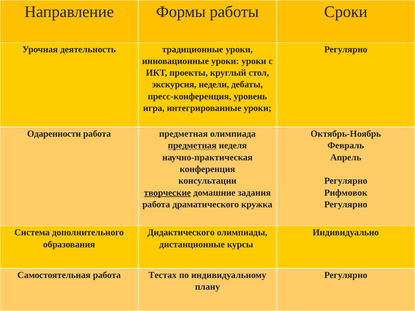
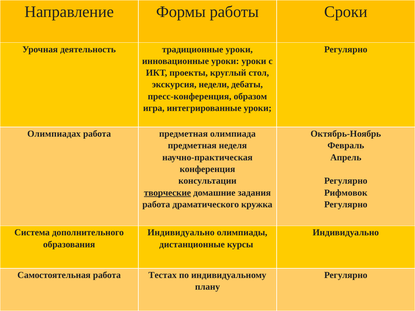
уровень: уровень -> образом
Одаренности: Одаренности -> Олимпиадах
предметная at (192, 146) underline: present -> none
Дидактического at (181, 233): Дидактического -> Индивидуально
